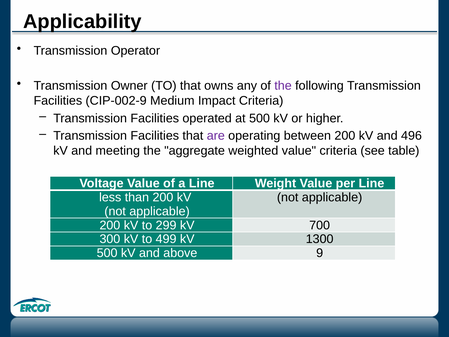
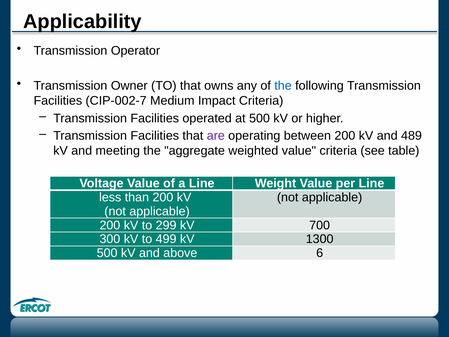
the at (283, 86) colour: purple -> blue
CIP-002-9: CIP-002-9 -> CIP-002-7
496: 496 -> 489
9: 9 -> 6
